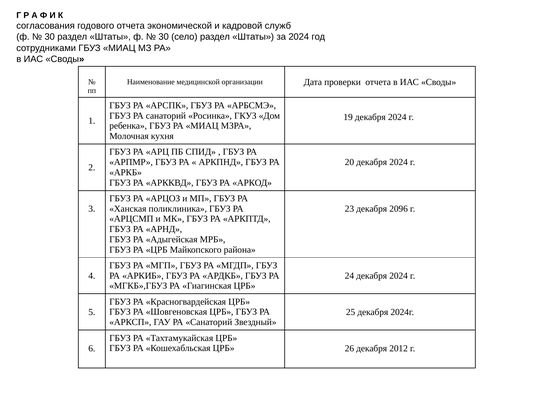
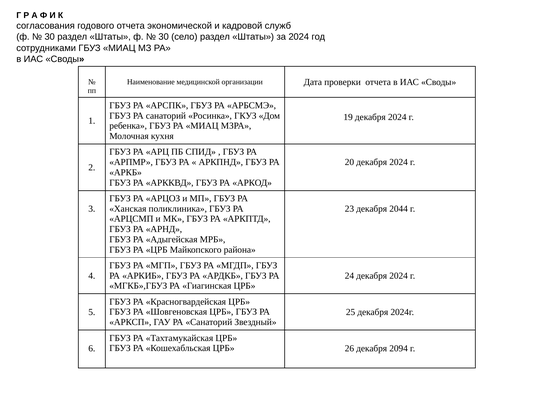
2096: 2096 -> 2044
2012: 2012 -> 2094
